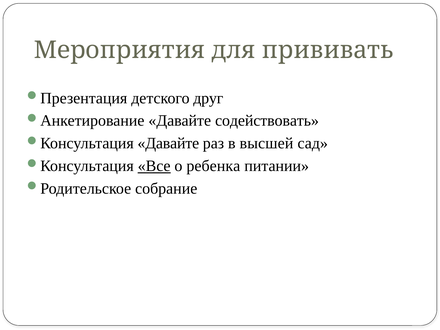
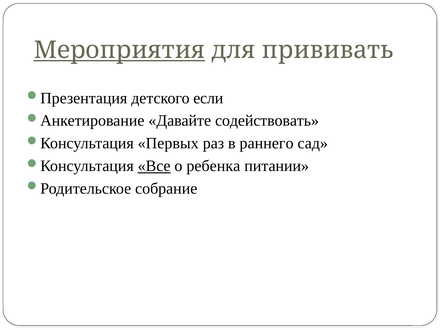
Мероприятия underline: none -> present
друг: друг -> если
Давайте at (168, 143): Давайте -> Первых
высшей: высшей -> раннего
